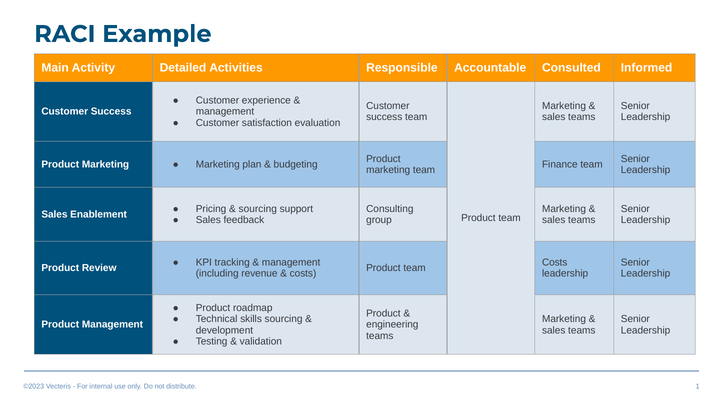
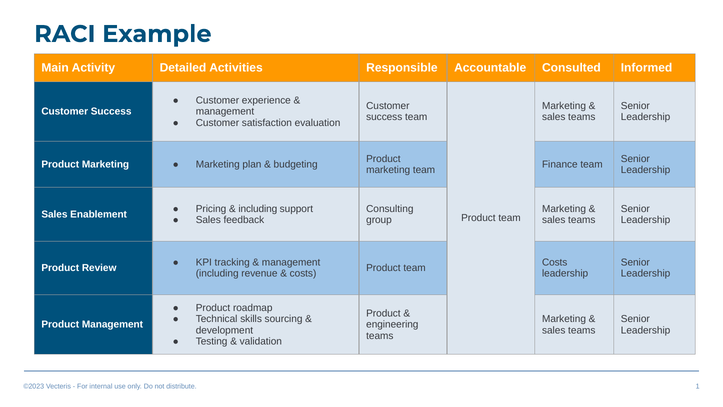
sourcing at (258, 209): sourcing -> including
